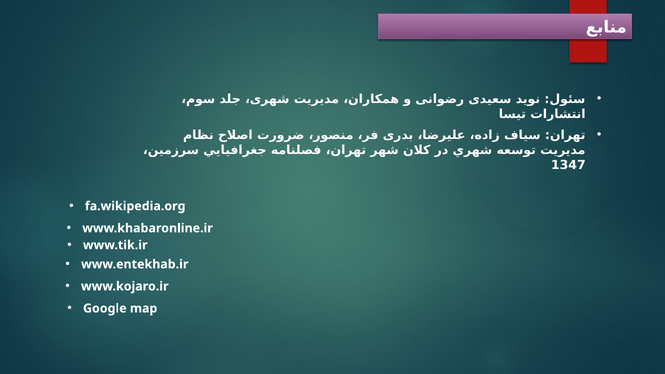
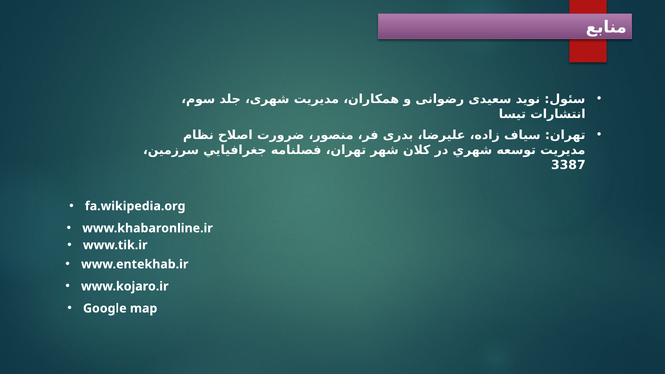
1347: 1347 -> 3387
